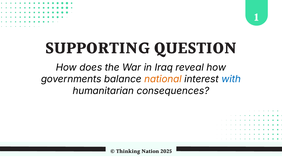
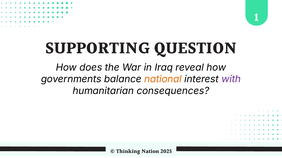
with colour: blue -> purple
